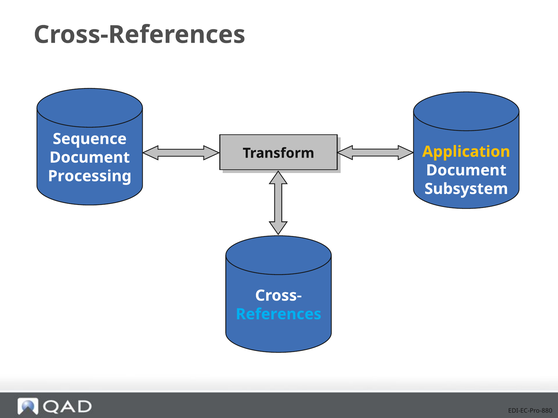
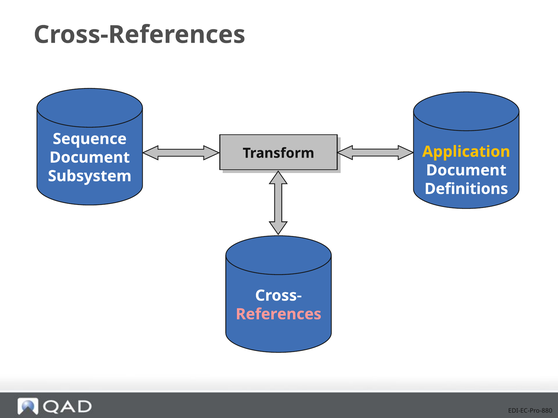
Processing: Processing -> Subsystem
Subsystem: Subsystem -> Definitions
References colour: light blue -> pink
